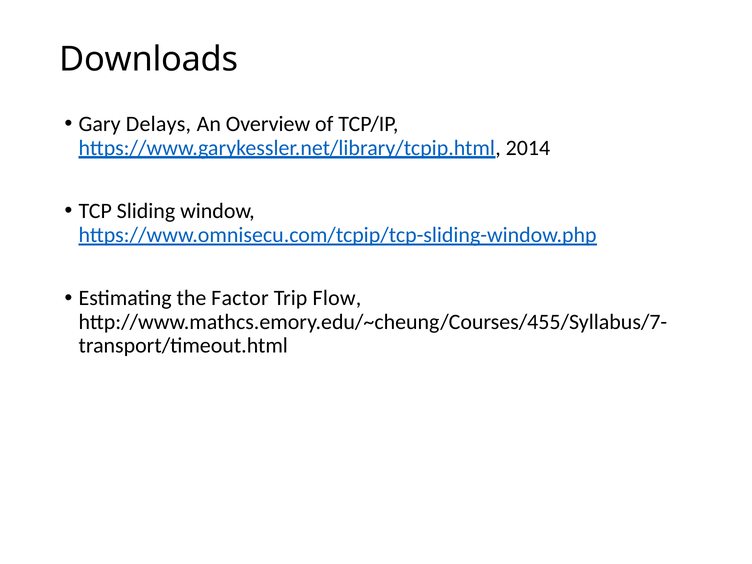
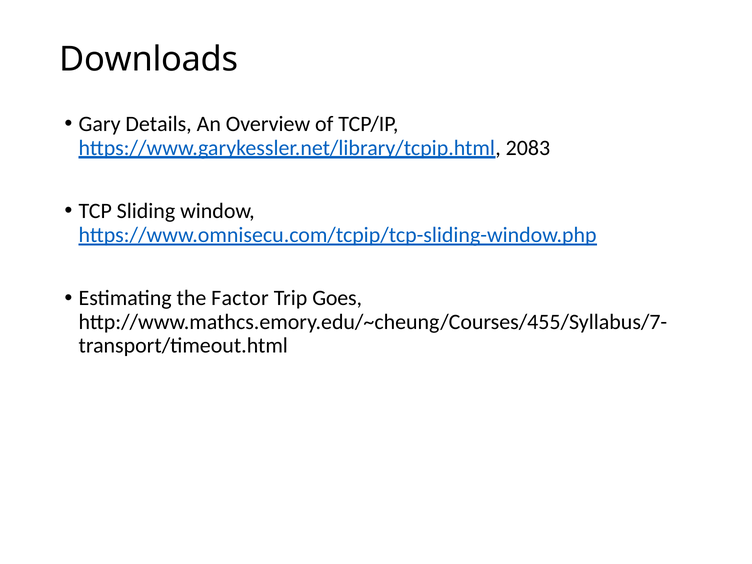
Delays: Delays -> Details
2014: 2014 -> 2083
Flow: Flow -> Goes
